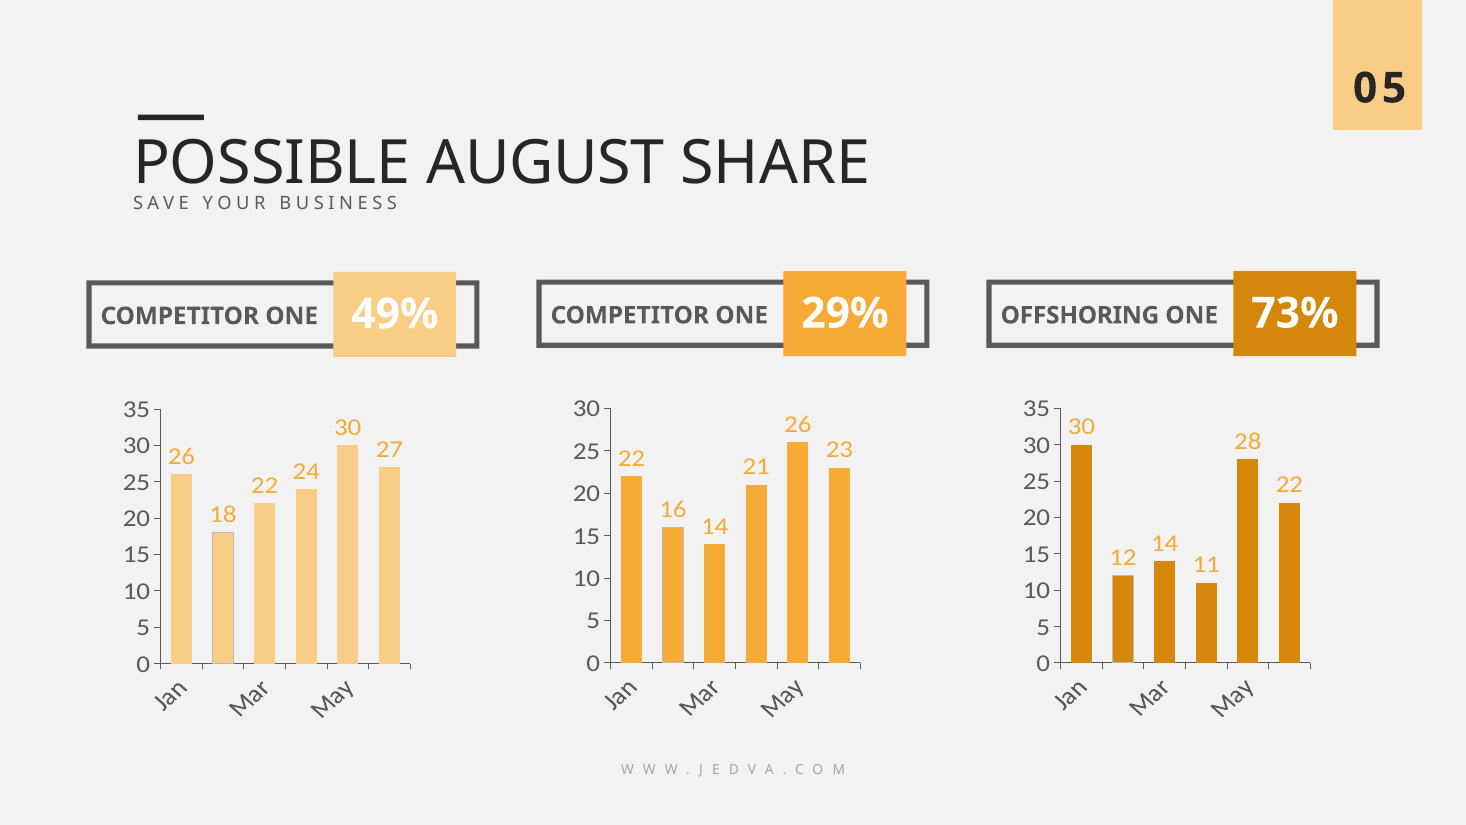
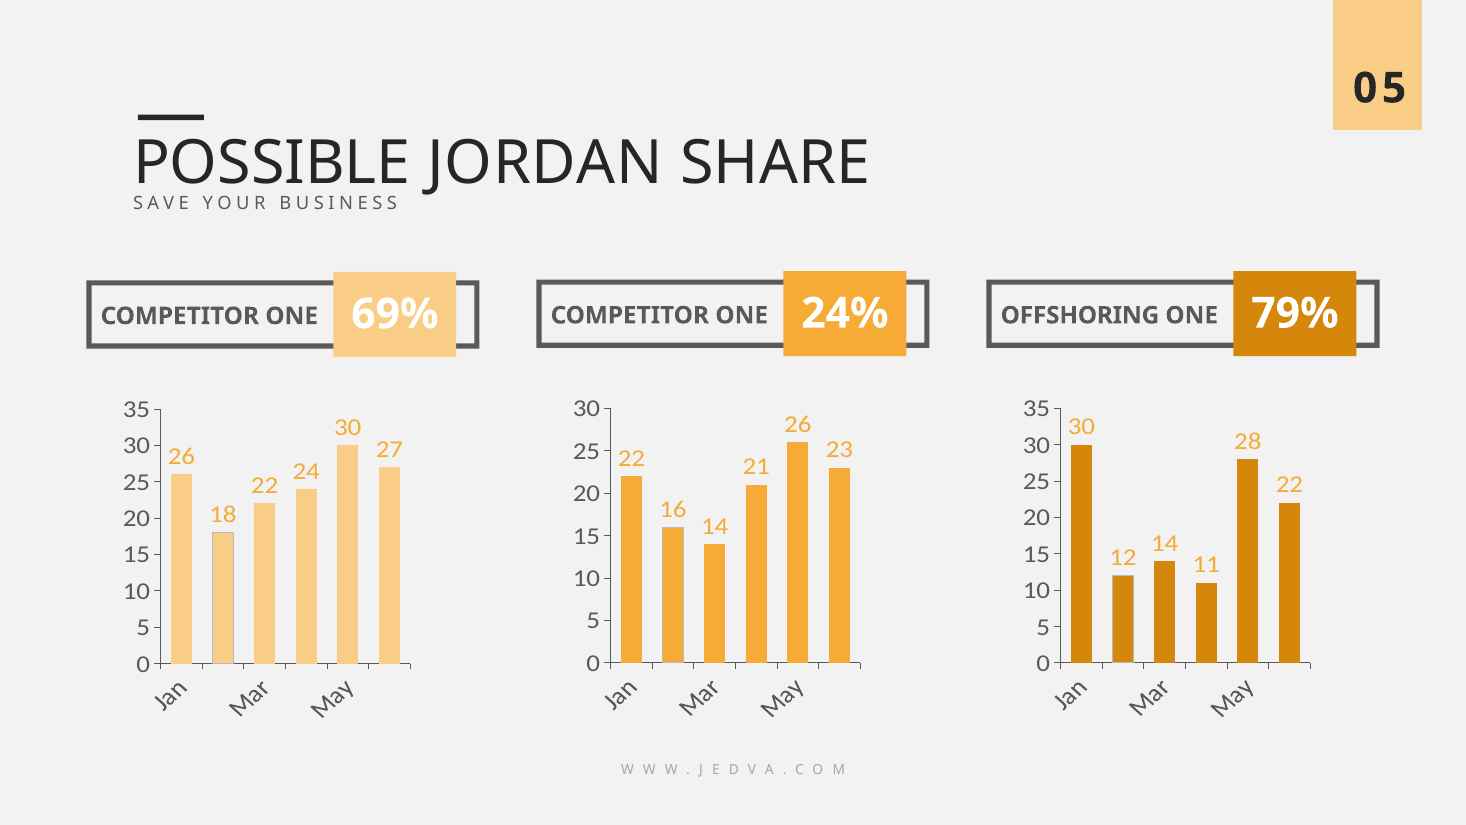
AUGUST: AUGUST -> JORDAN
29%: 29% -> 24%
73%: 73% -> 79%
49%: 49% -> 69%
